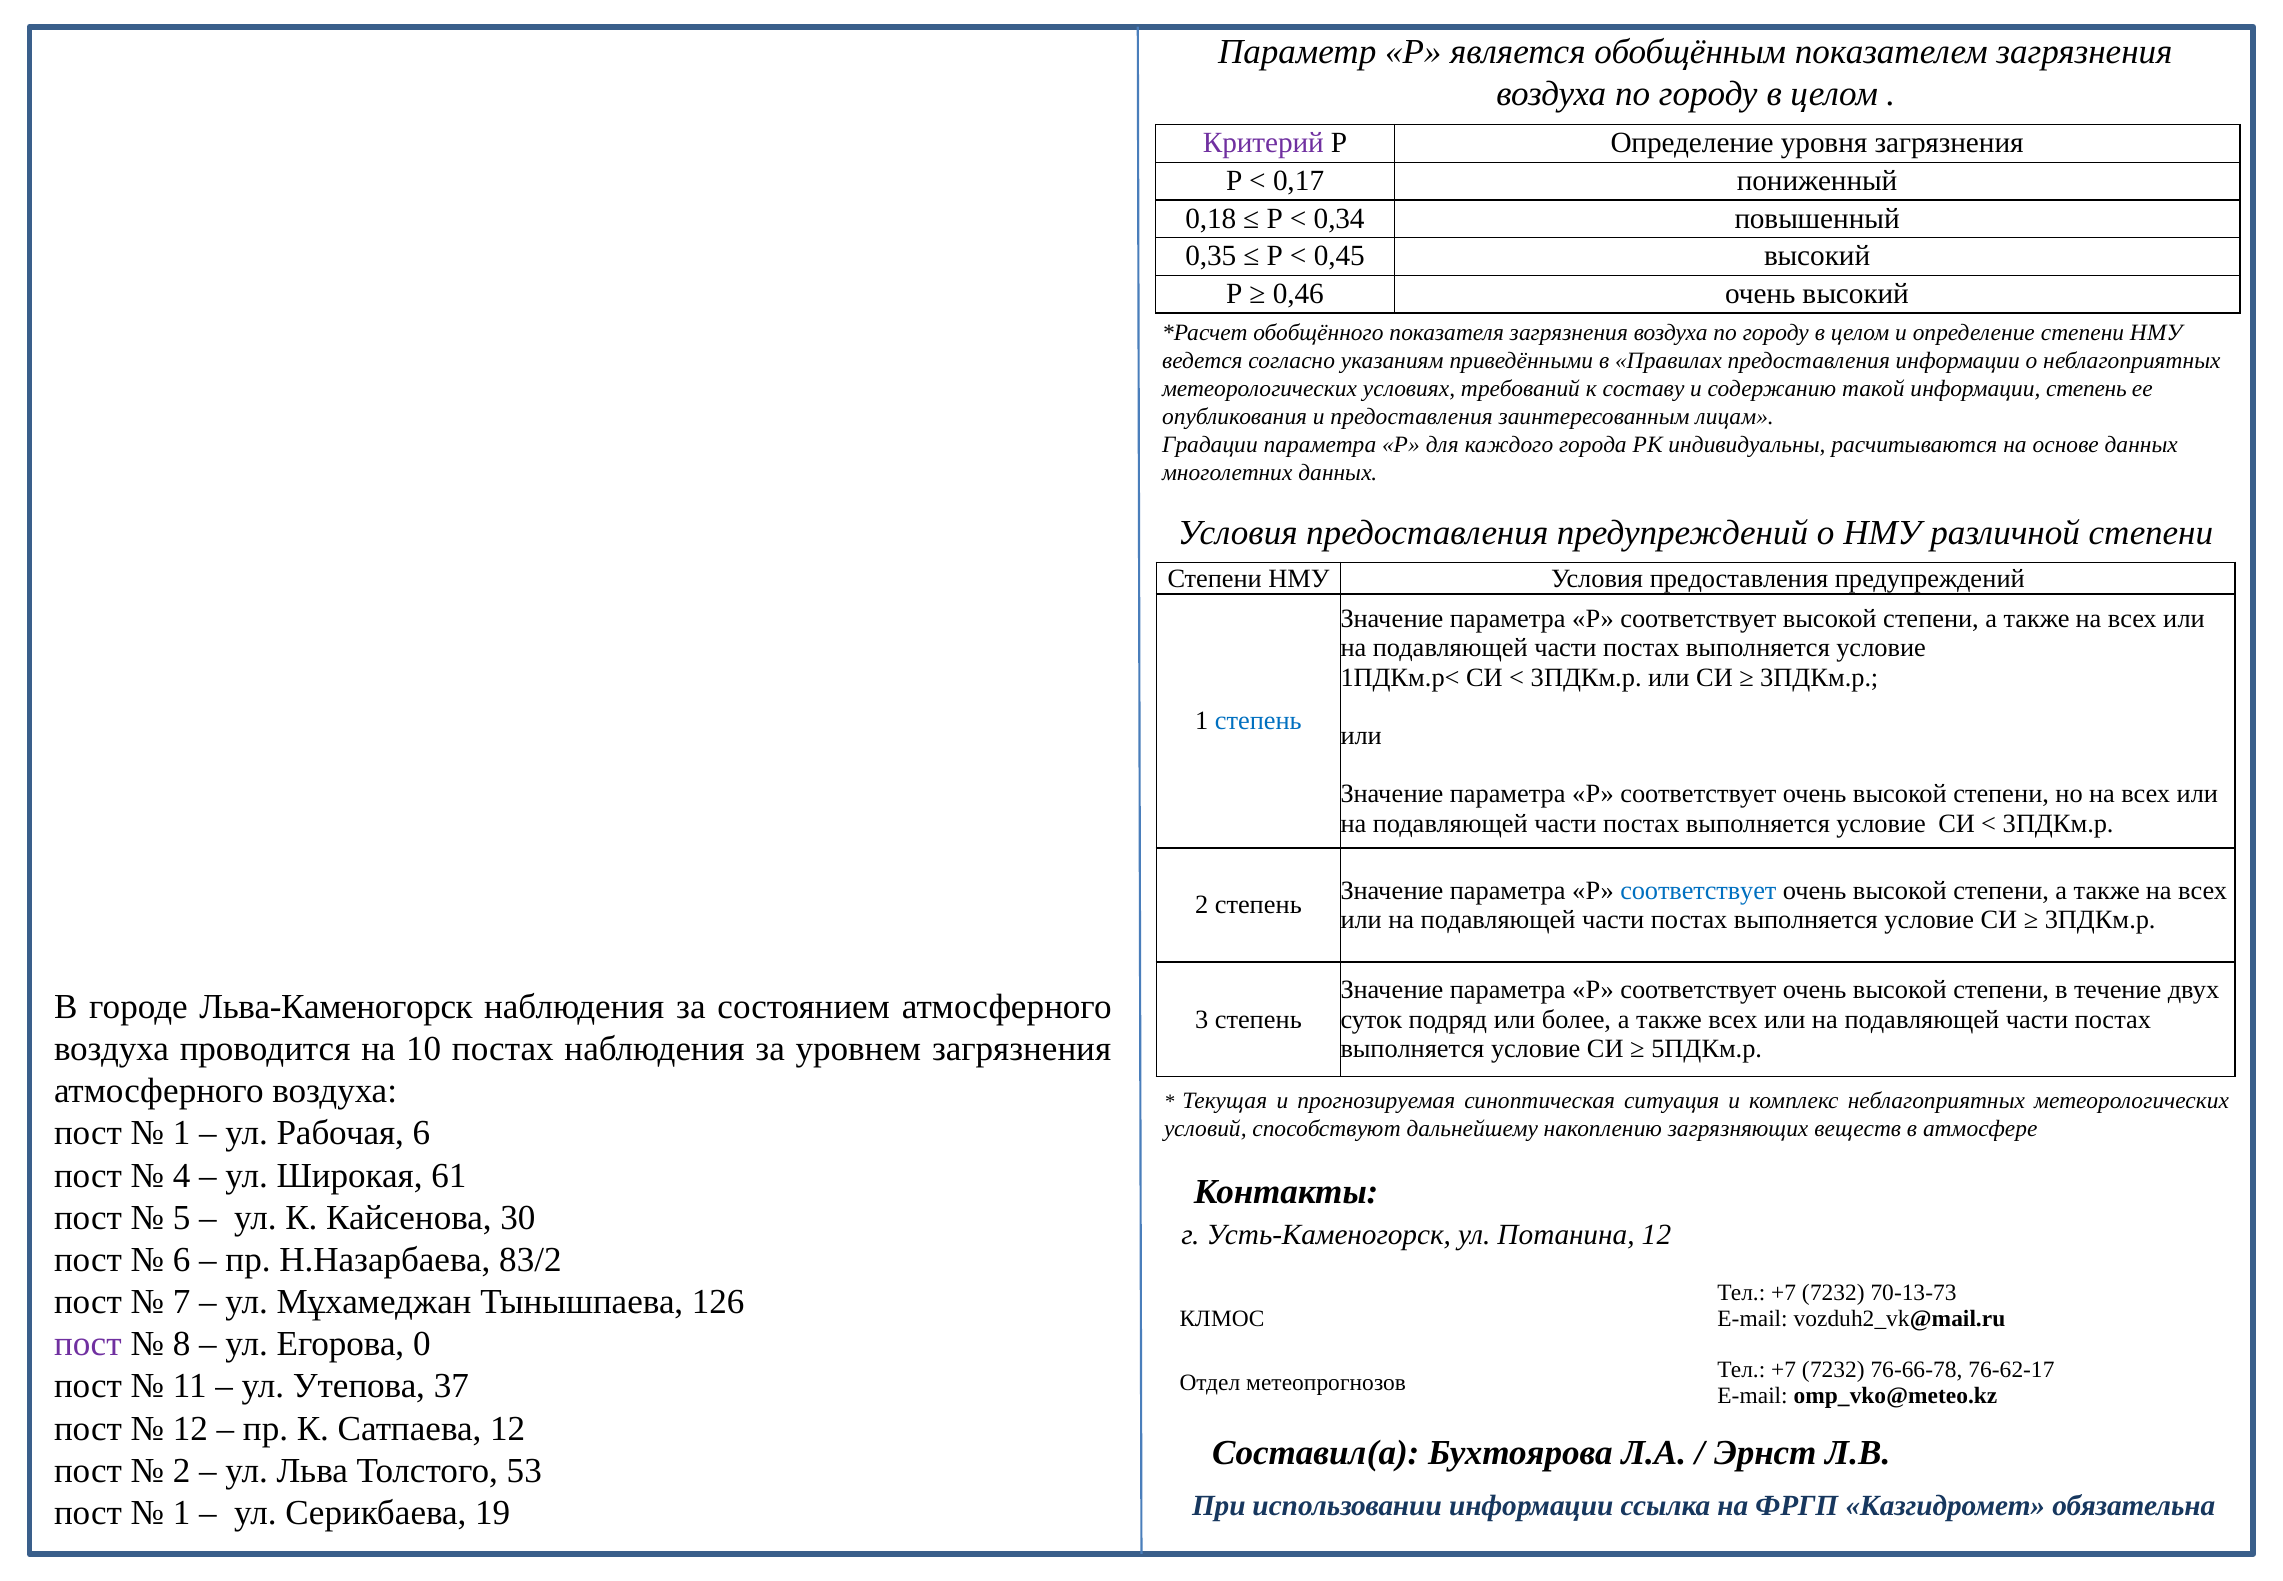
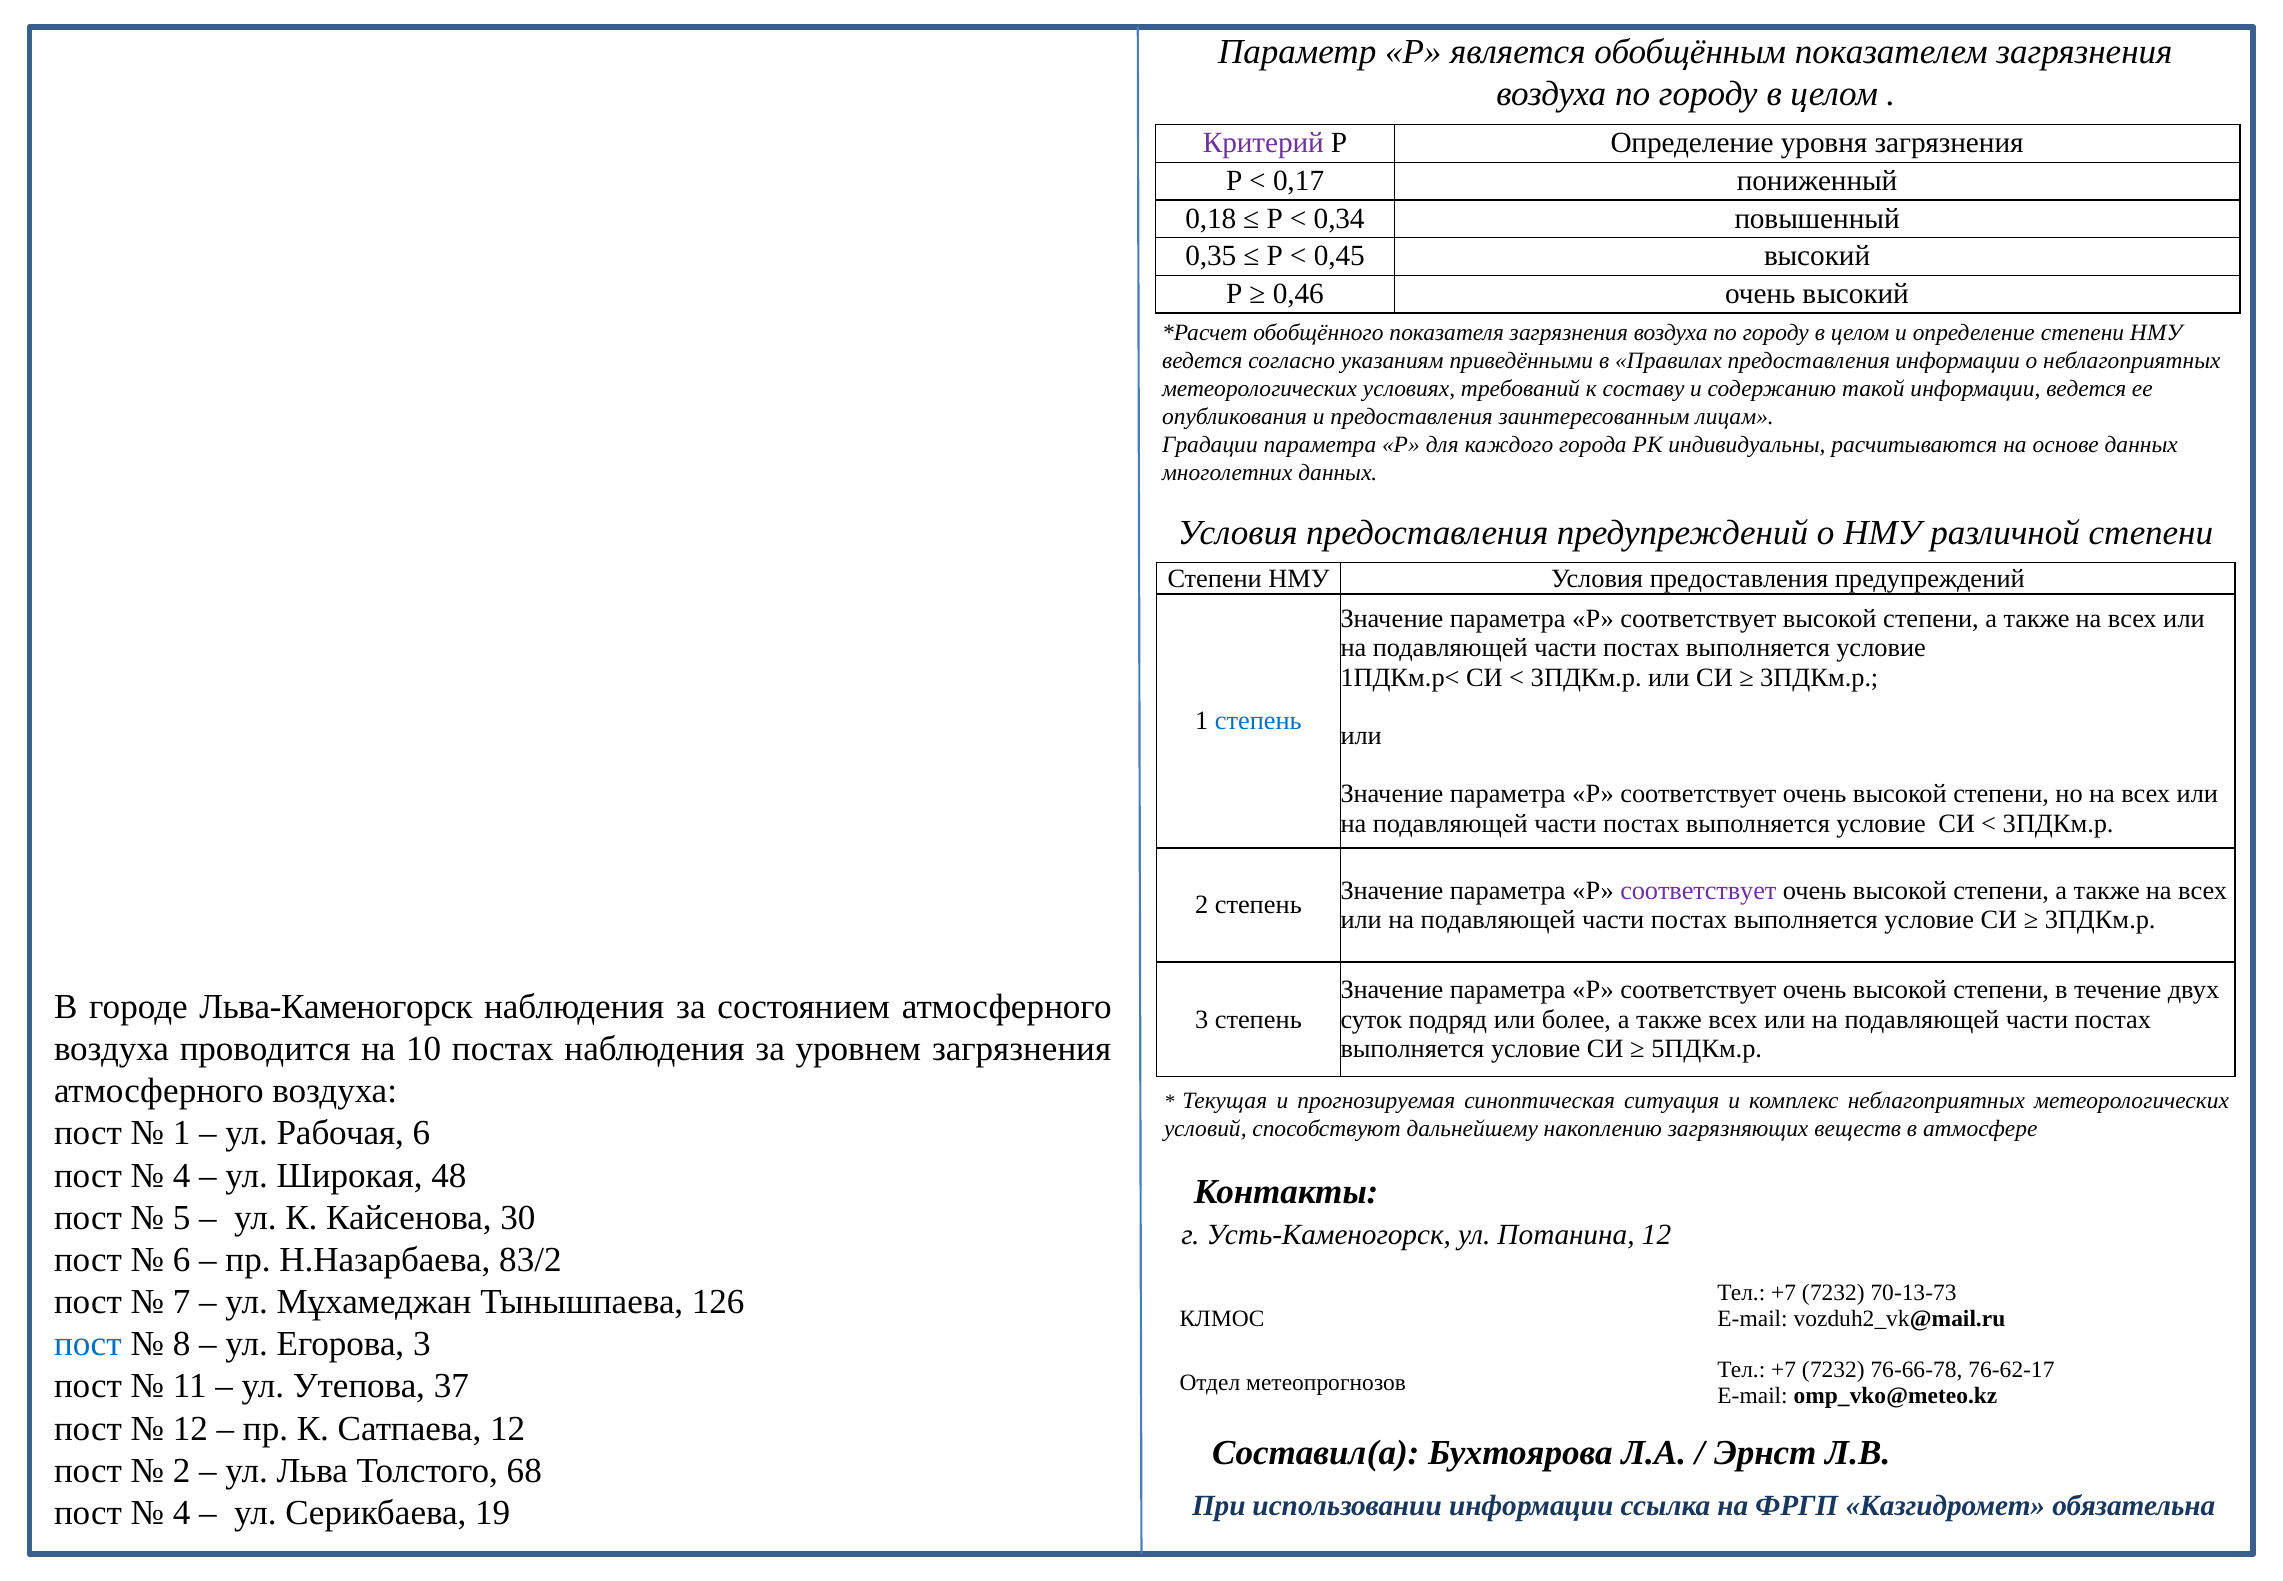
информации степень: степень -> ведется
соответствует at (1698, 890) colour: blue -> purple
61: 61 -> 48
пост at (88, 1344) colour: purple -> blue
Егорова 0: 0 -> 3
53: 53 -> 68
1 at (182, 1512): 1 -> 4
